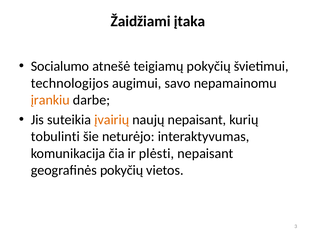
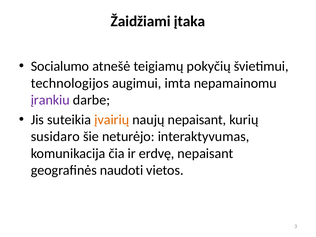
savo: savo -> imta
įrankiu colour: orange -> purple
tobulinti: tobulinti -> susidaro
plėsti: plėsti -> erdvę
geografinės pokyčių: pokyčių -> naudoti
